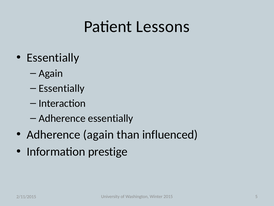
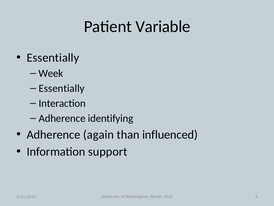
Lessons: Lessons -> Variable
Again at (51, 73): Again -> Week
Adherence essentially: essentially -> identifying
prestige: prestige -> support
